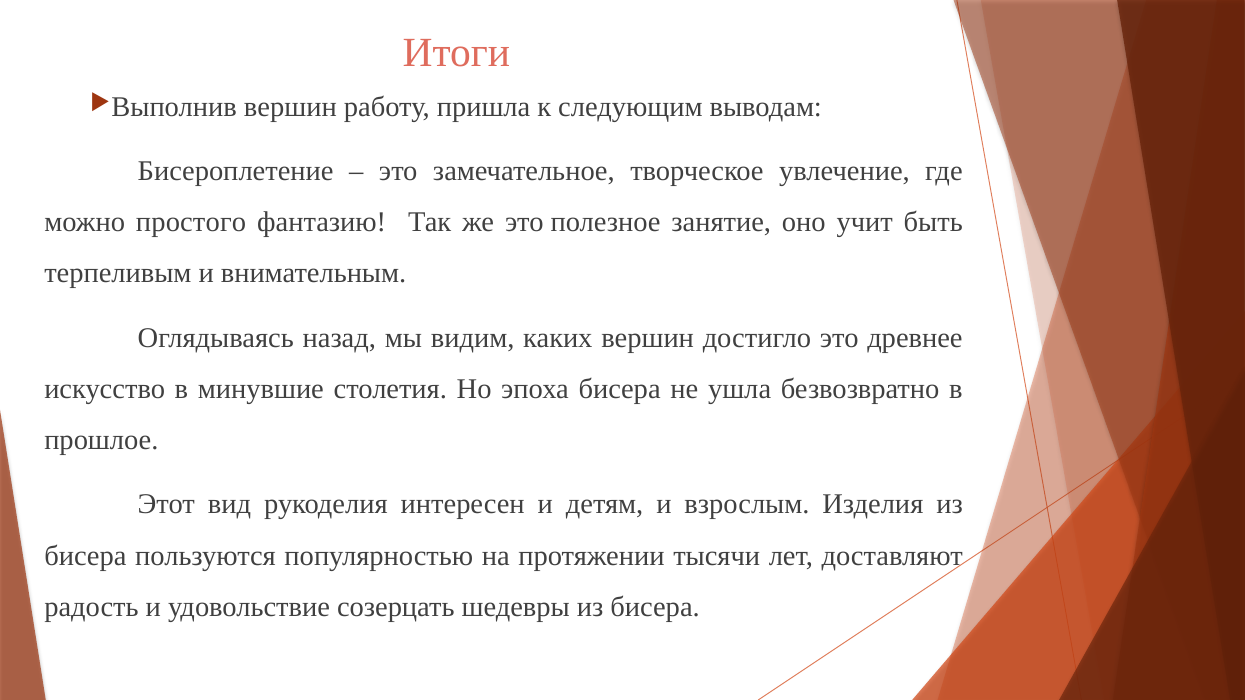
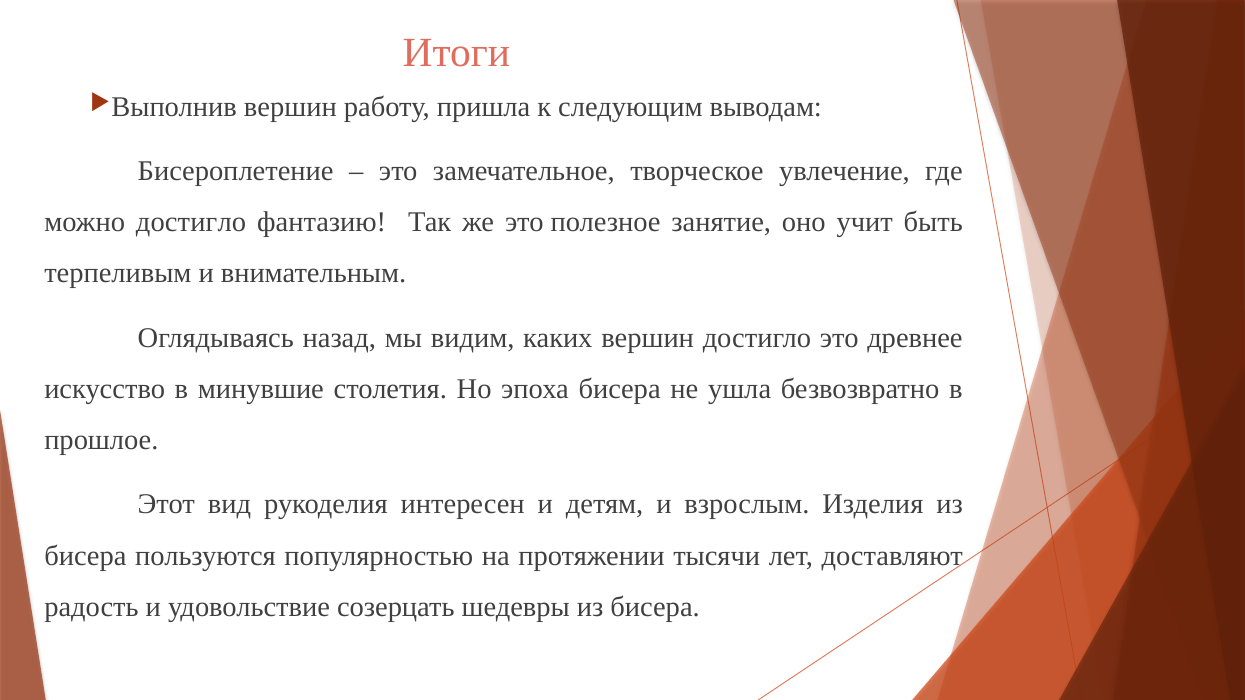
можно простого: простого -> достигло
